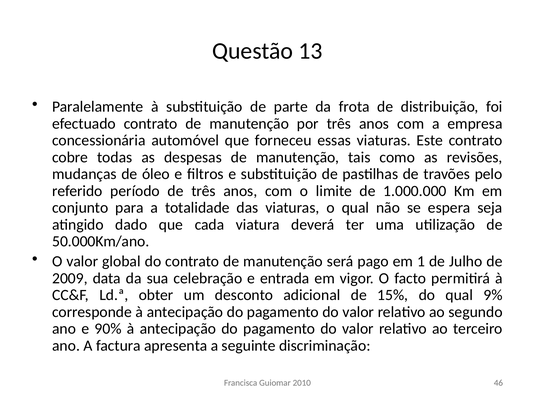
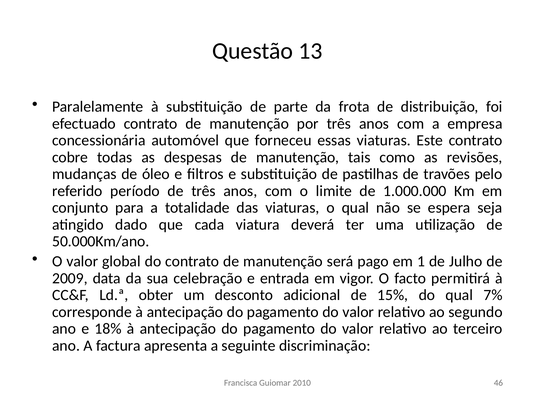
9%: 9% -> 7%
90%: 90% -> 18%
